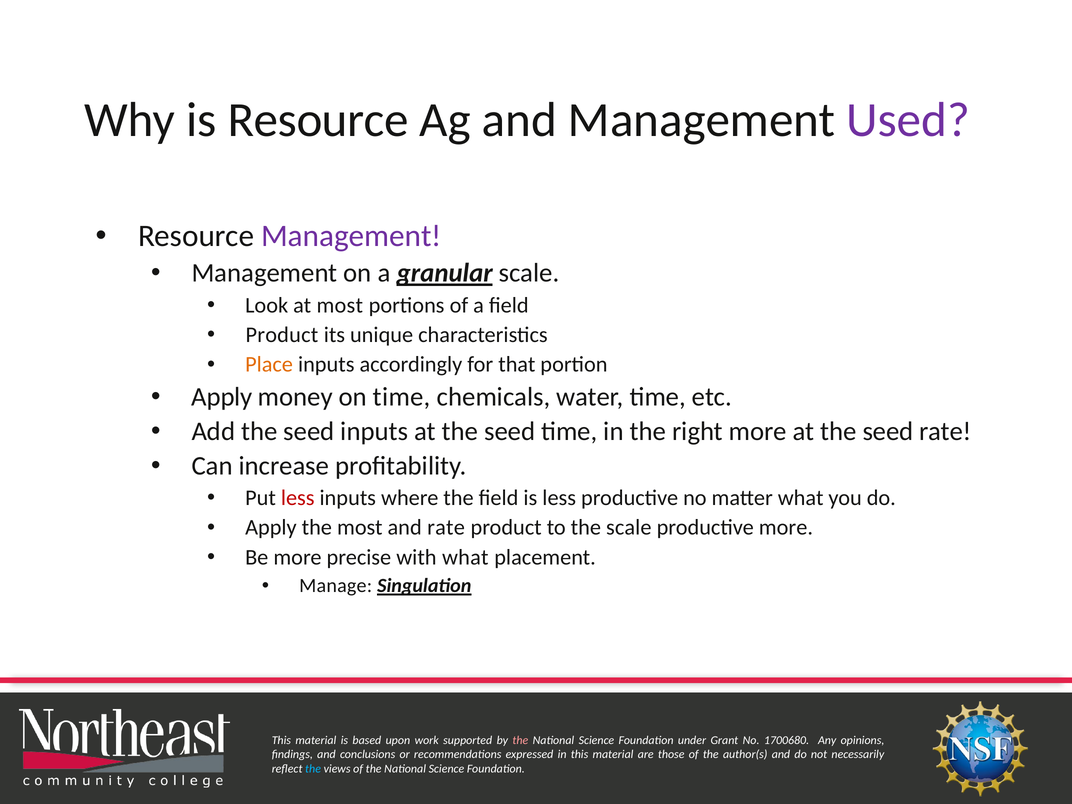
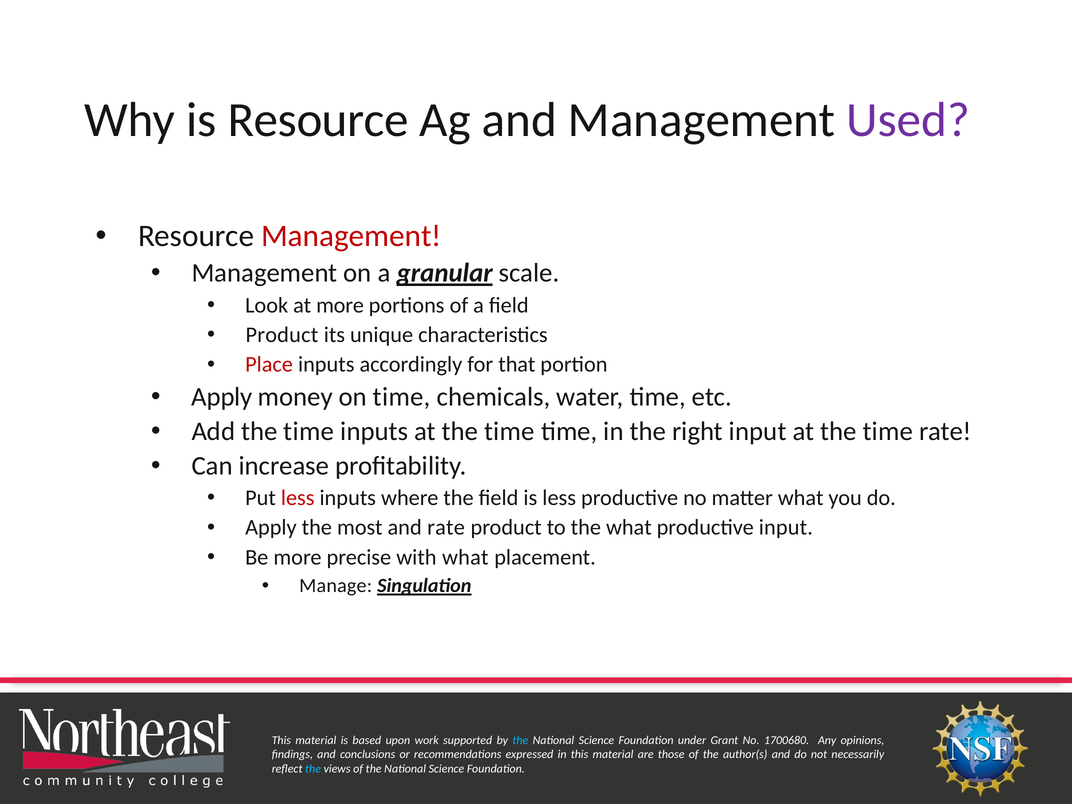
Management at (351, 236) colour: purple -> red
at most: most -> more
Place colour: orange -> red
Add the seed: seed -> time
inputs at the seed: seed -> time
right more: more -> input
seed at (888, 431): seed -> time
the scale: scale -> what
productive more: more -> input
the at (520, 740) colour: pink -> light blue
